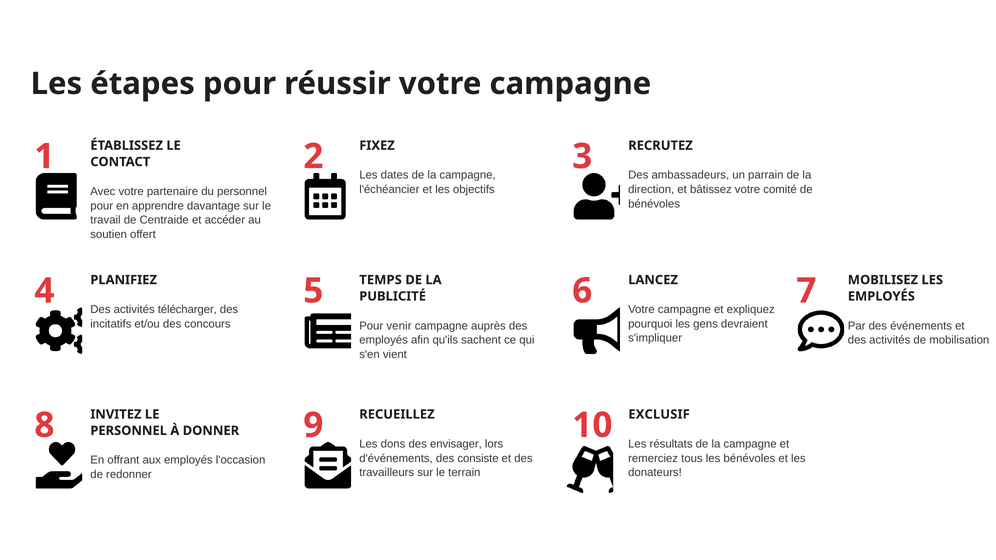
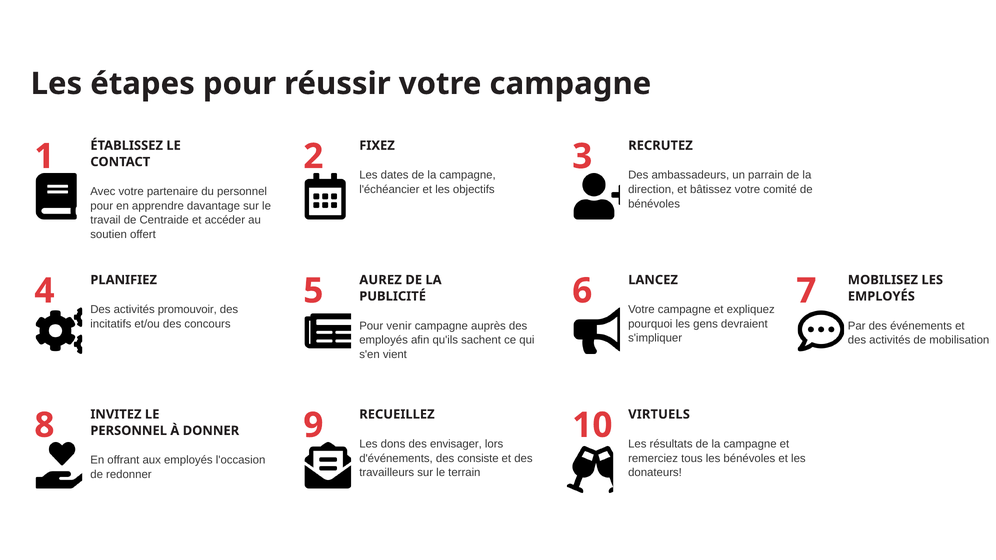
TEMPS: TEMPS -> AUREZ
télécharger: télécharger -> promouvoir
EXCLUSIF: EXCLUSIF -> VIRTUELS
